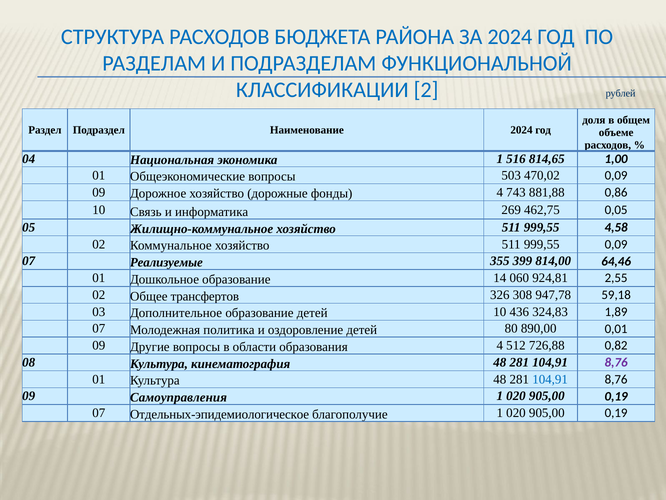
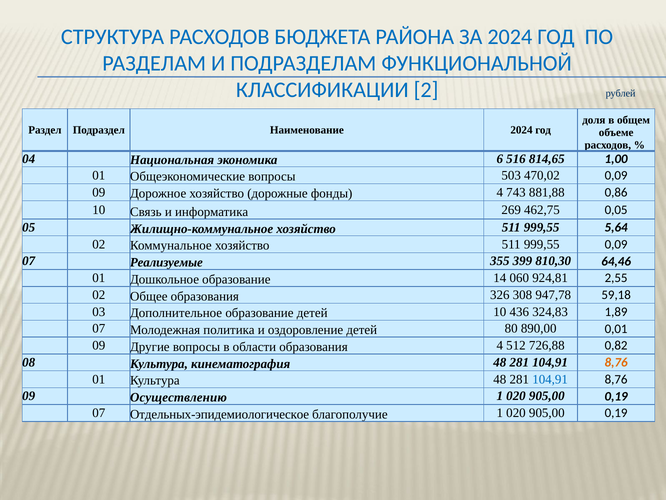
экономика 1: 1 -> 6
4,58: 4,58 -> 5,64
814,00: 814,00 -> 810,30
Общее трансфертов: трансфертов -> образования
8,76 at (616, 362) colour: purple -> orange
Самоуправления: Самоуправления -> Осуществлению
